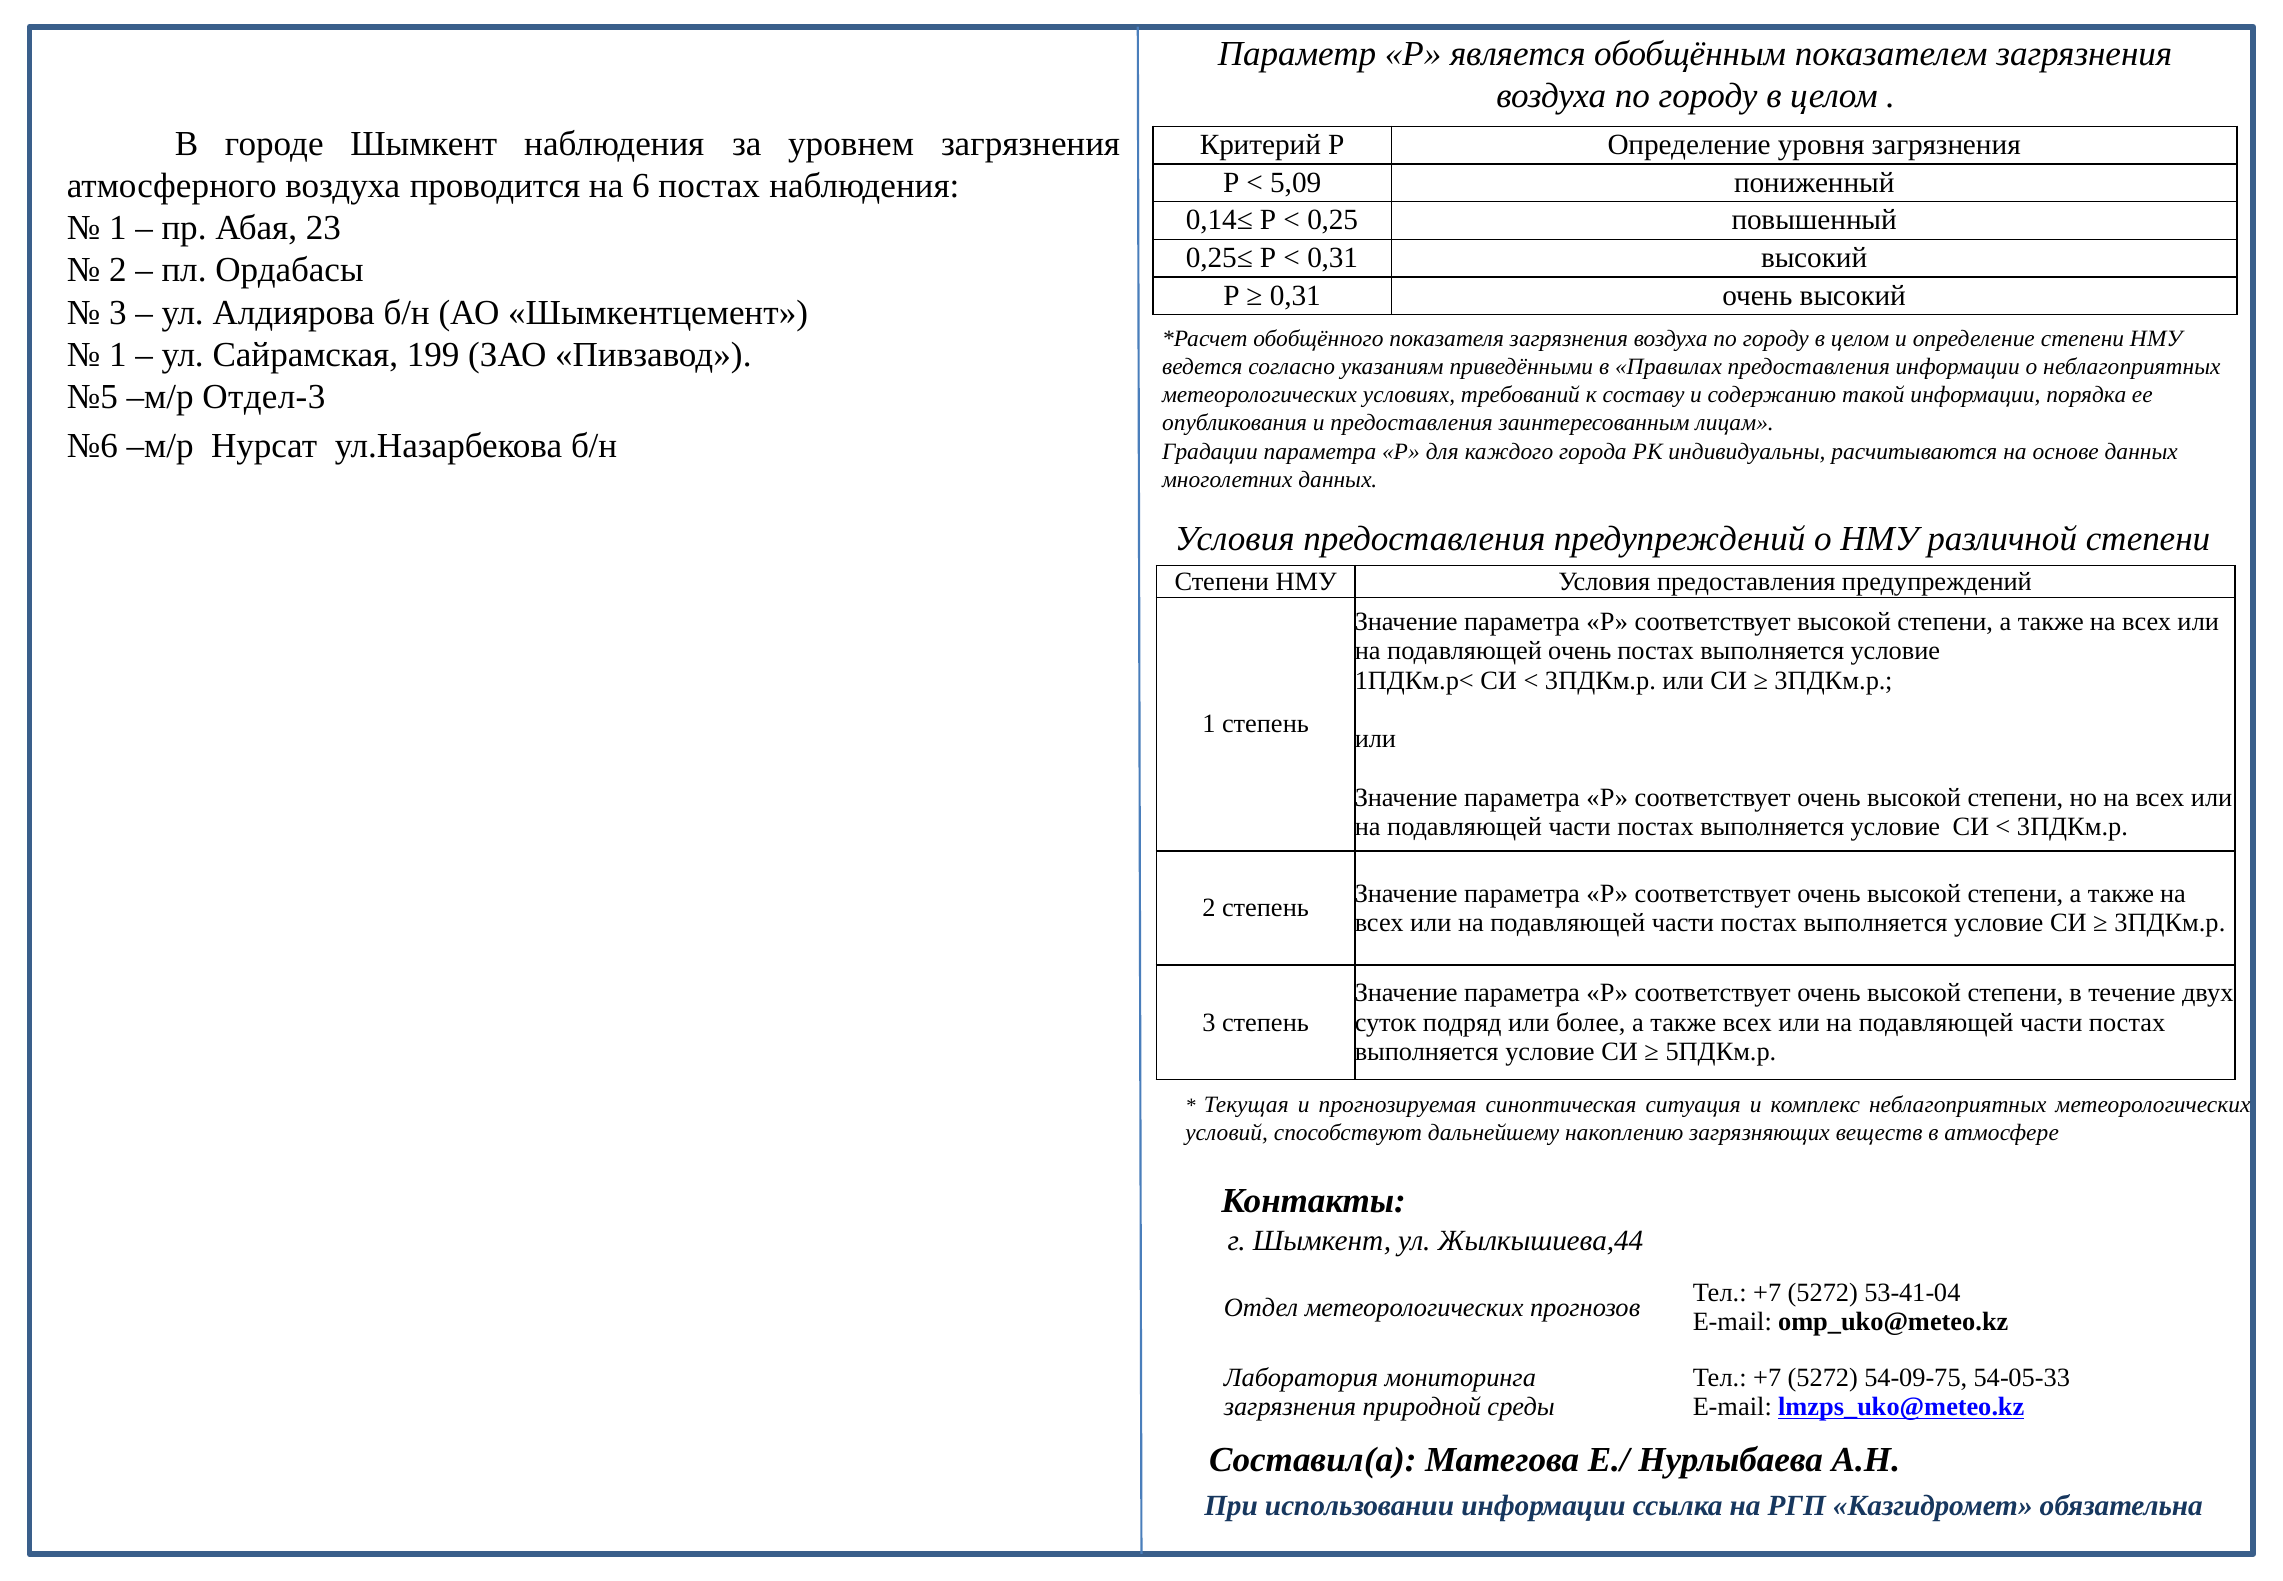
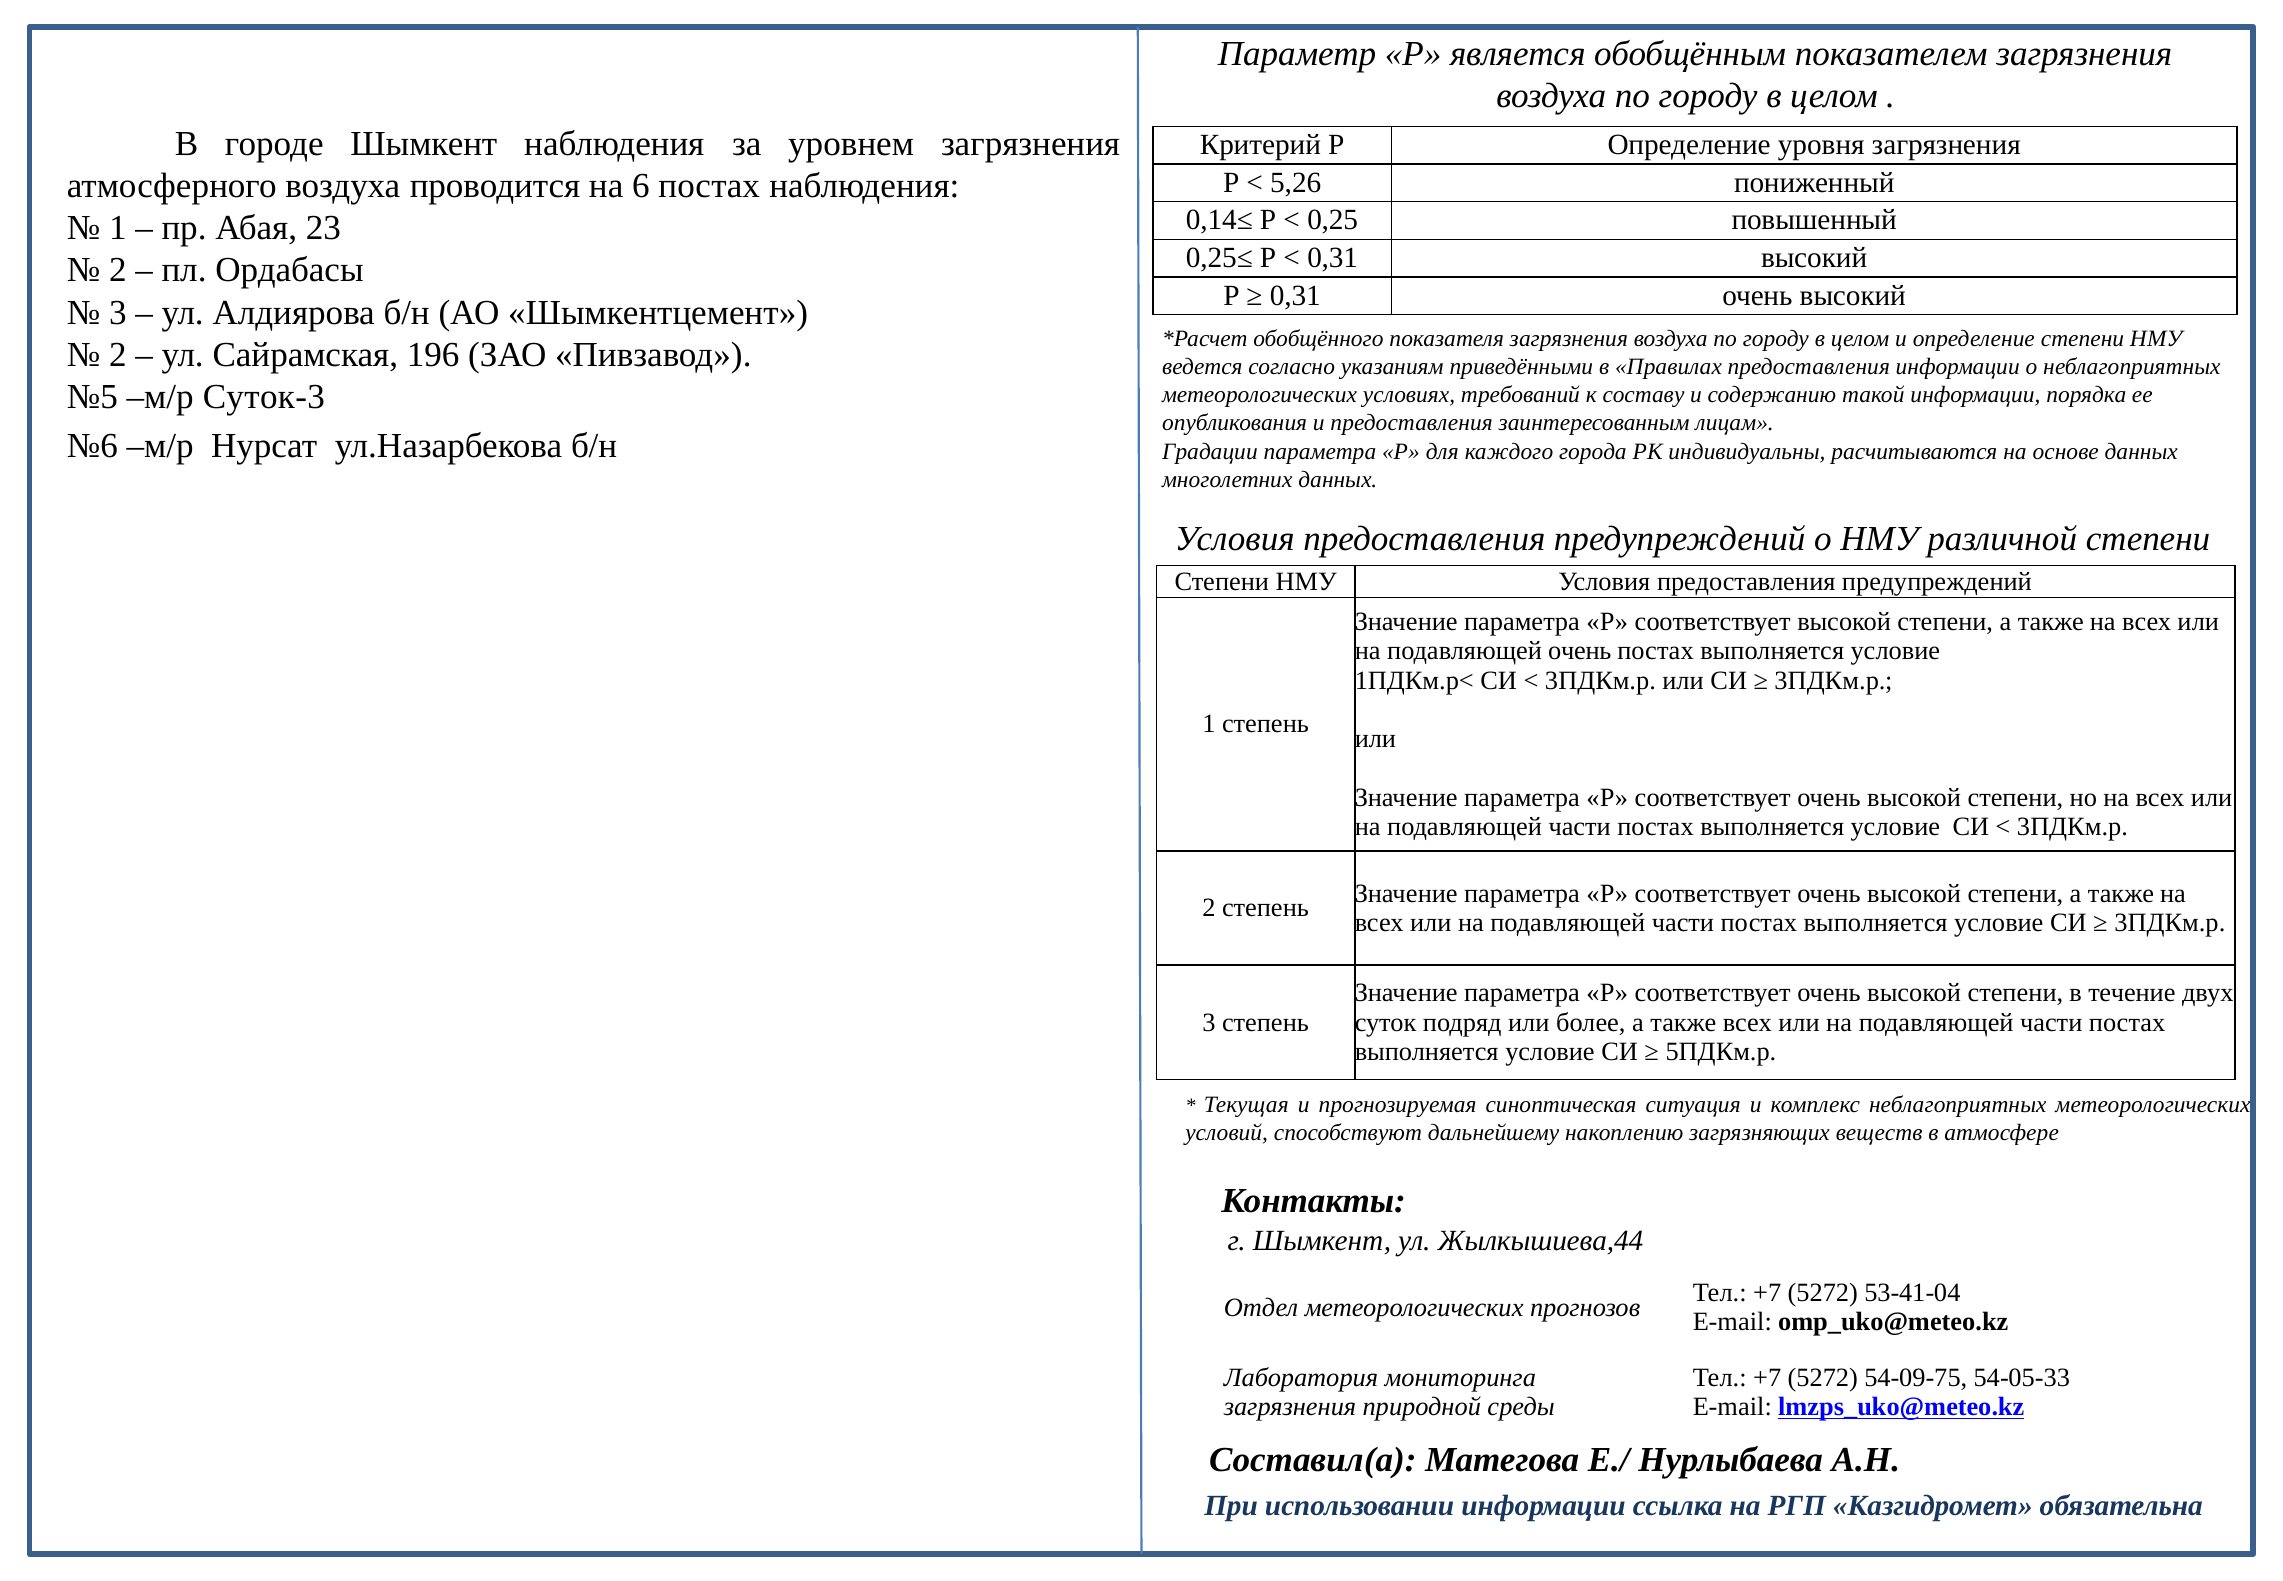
5,09: 5,09 -> 5,26
1 at (118, 354): 1 -> 2
199: 199 -> 196
Отдел-3: Отдел-3 -> Суток-3
